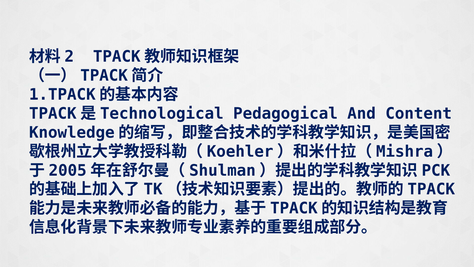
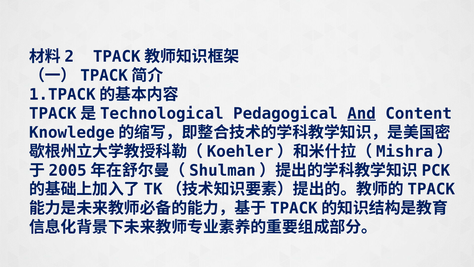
And underline: none -> present
